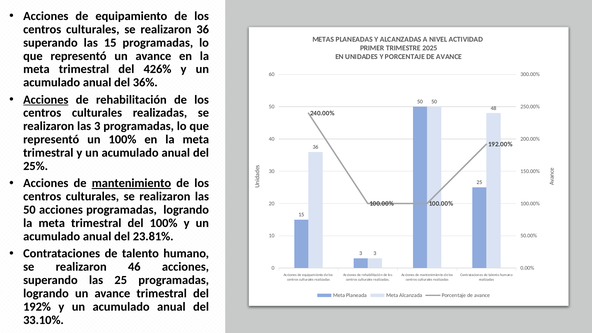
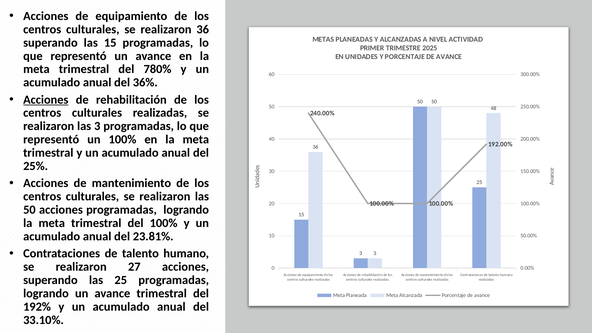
426%: 426% -> 780%
mantenimiento at (131, 183) underline: present -> none
46: 46 -> 27
